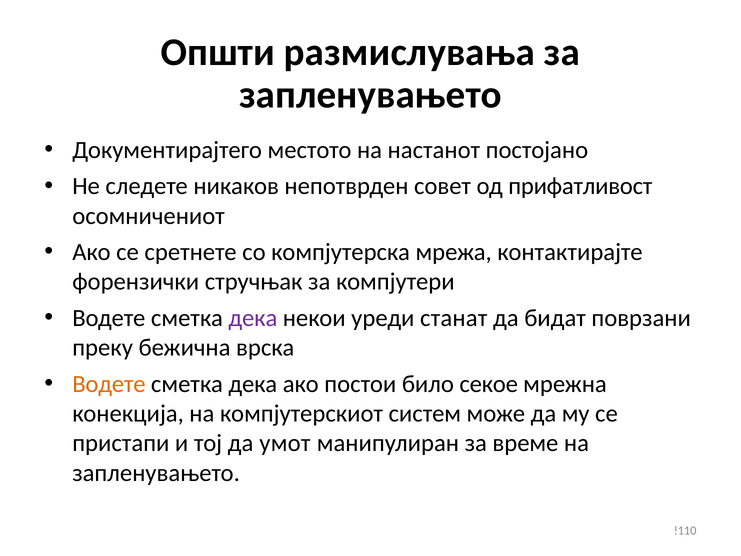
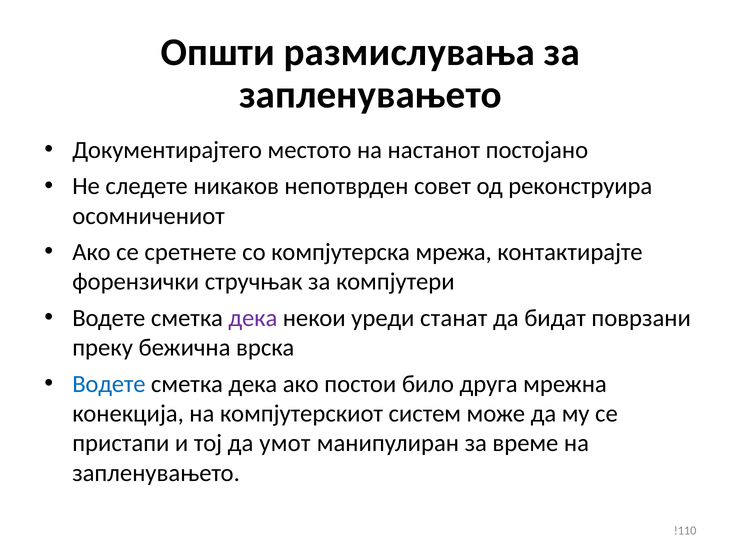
прифатливост: прифатливост -> реконструира
Водете at (109, 384) colour: orange -> blue
секое: секое -> друга
